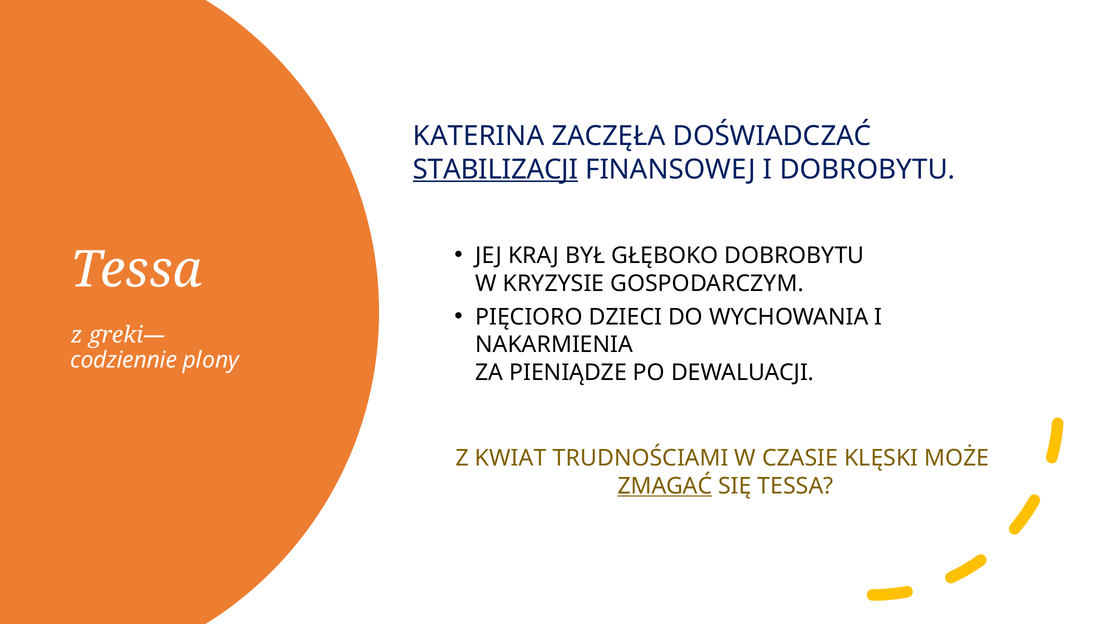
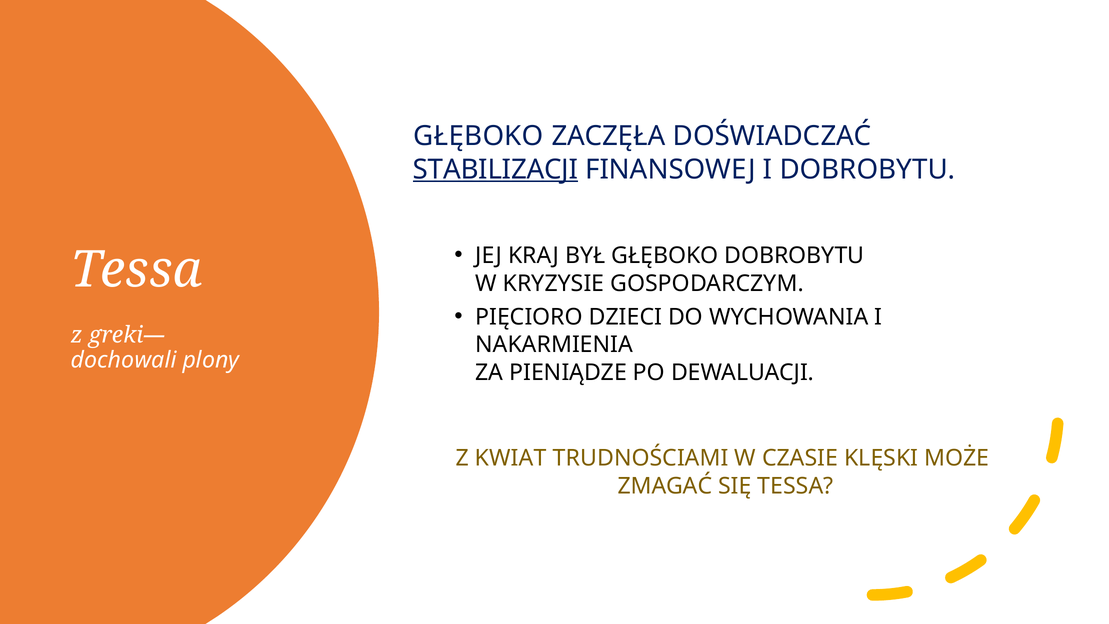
KATERINA at (479, 136): KATERINA -> GŁĘBOKO
codziennie: codziennie -> dochowali
ZMAGAĆ underline: present -> none
